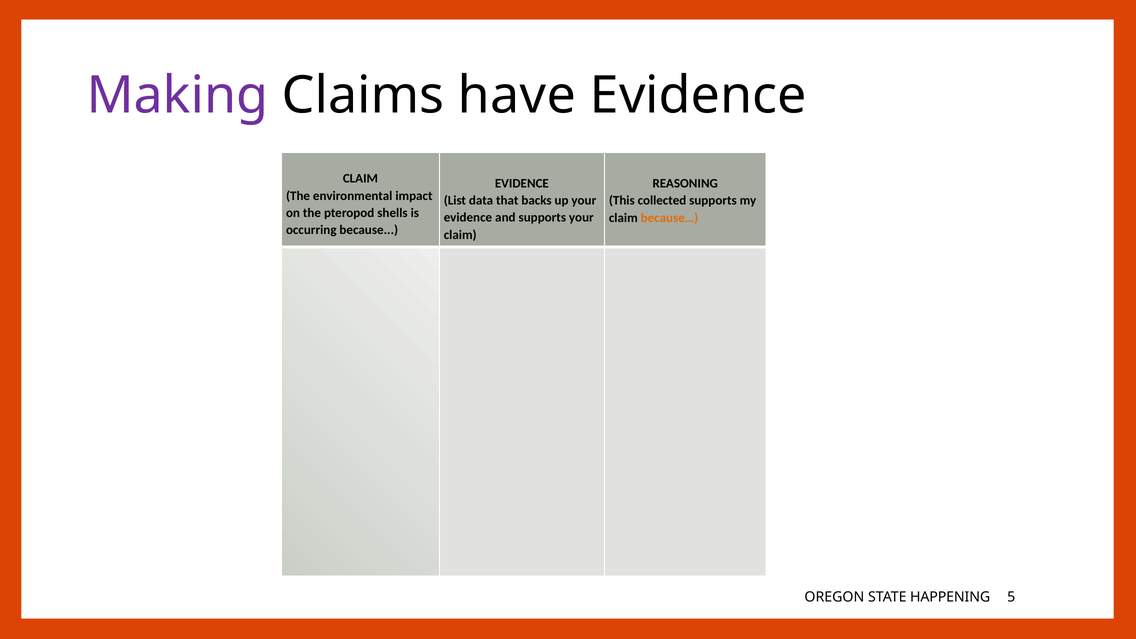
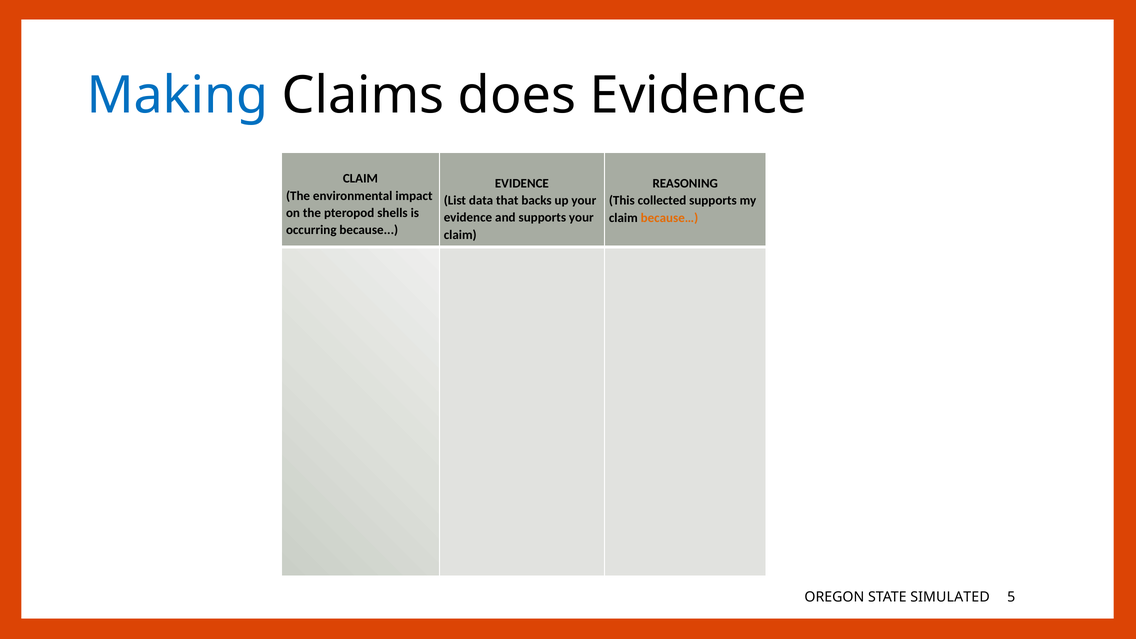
Making colour: purple -> blue
have: have -> does
HAPPENING: HAPPENING -> SIMULATED
